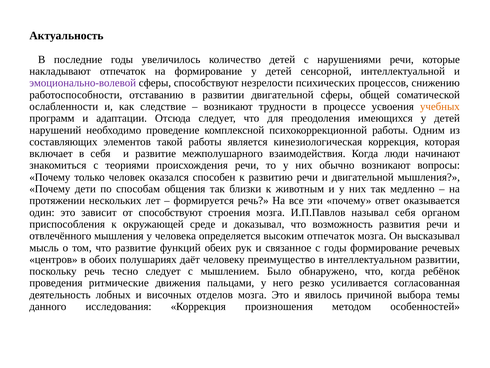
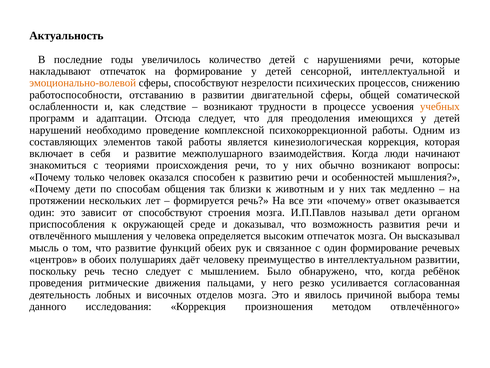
эмоционально-волевой colour: purple -> orange
и двигательной: двигательной -> особенностей
называл себя: себя -> дети
с годы: годы -> один
методом особенностей: особенностей -> отвлечённого
